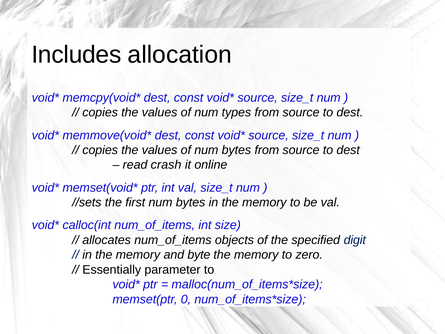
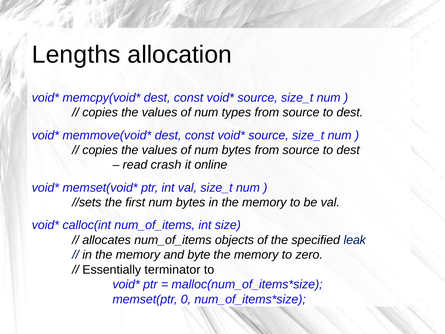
Includes: Includes -> Lengths
digit: digit -> leak
parameter: parameter -> terminator
